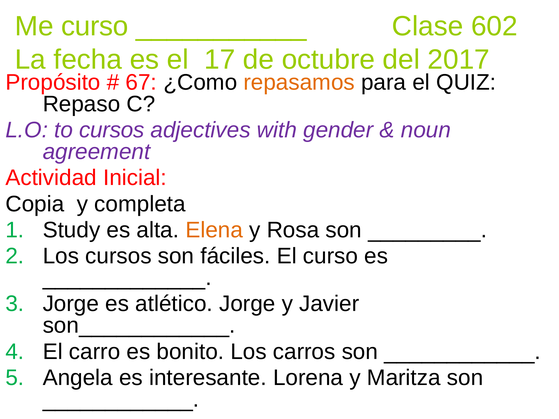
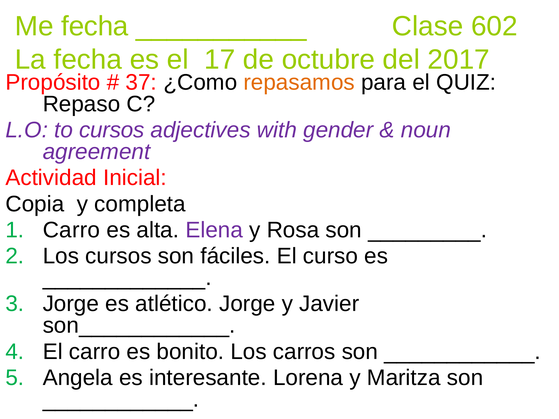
Me curso: curso -> fecha
67: 67 -> 37
Study at (72, 230): Study -> Carro
Elena colour: orange -> purple
